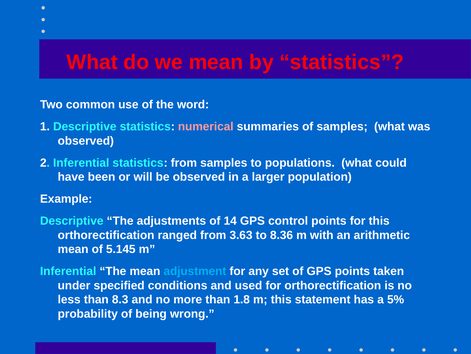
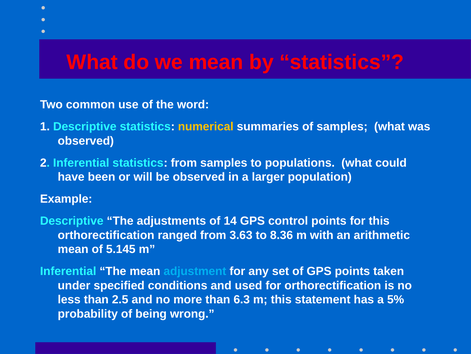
numerical colour: pink -> yellow
8.3: 8.3 -> 2.5
1.8: 1.8 -> 6.3
